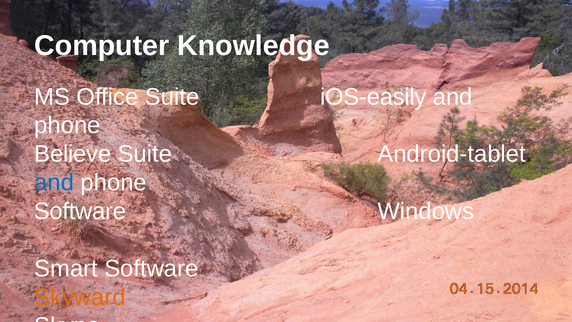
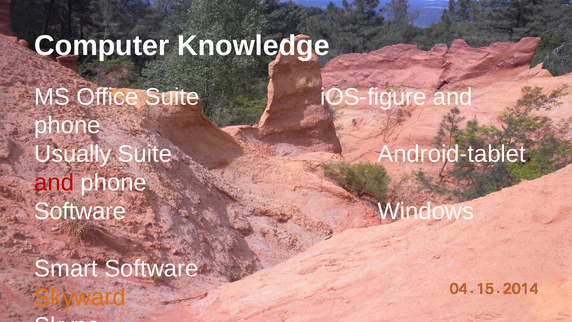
iOS-easily: iOS-easily -> iOS-figure
Believe: Believe -> Usually
and at (54, 183) colour: blue -> red
